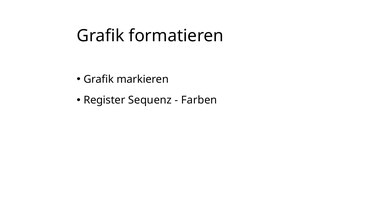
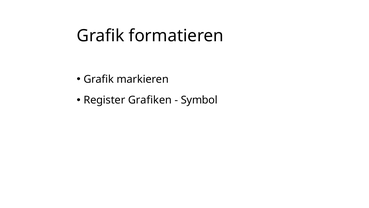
Sequenz: Sequenz -> Grafiken
Farben: Farben -> Symbol
